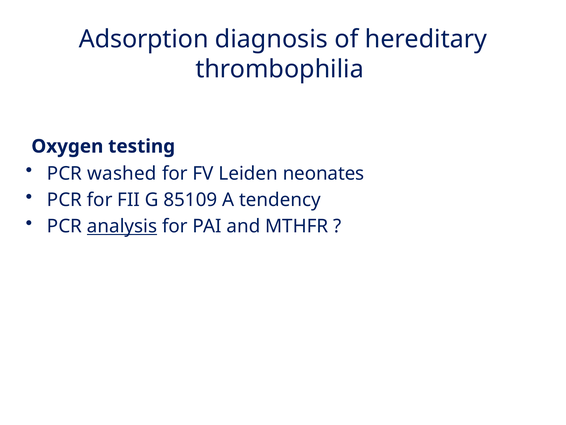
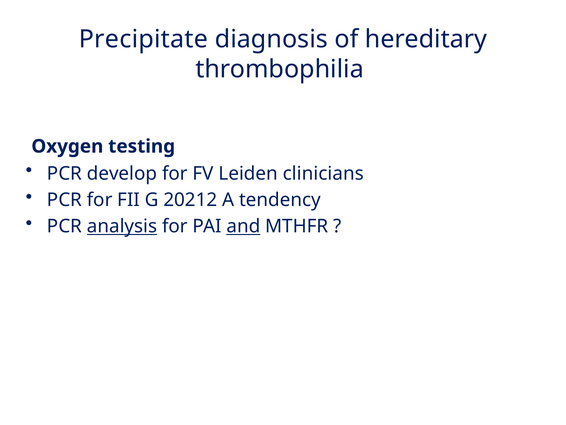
Adsorption: Adsorption -> Precipitate
washed: washed -> develop
neonates: neonates -> clinicians
85109: 85109 -> 20212
and underline: none -> present
